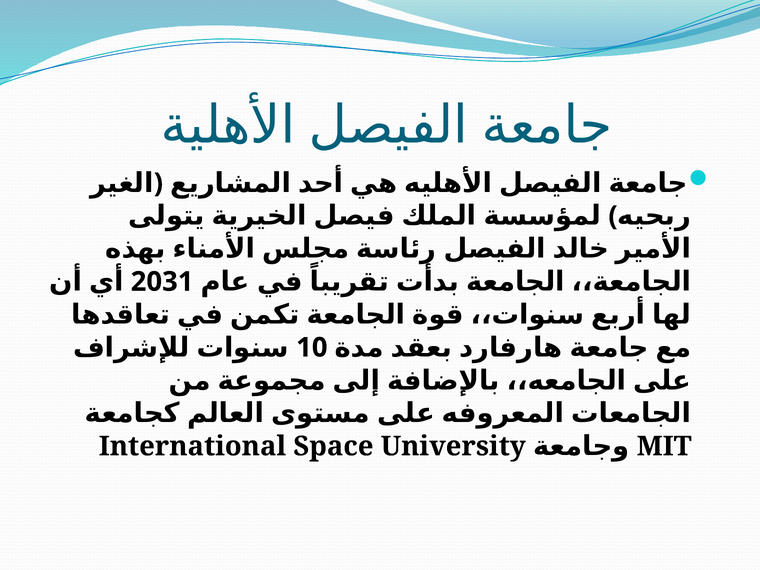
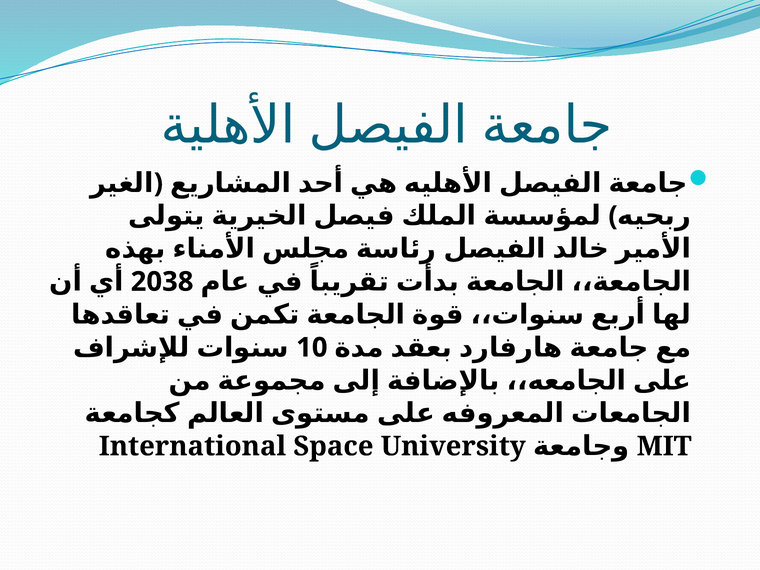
2031: 2031 -> 2038
